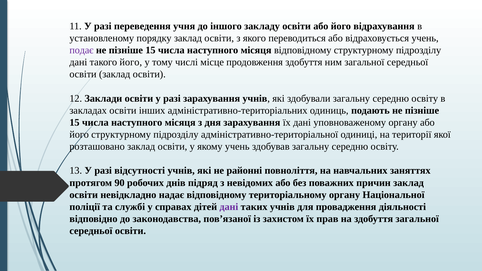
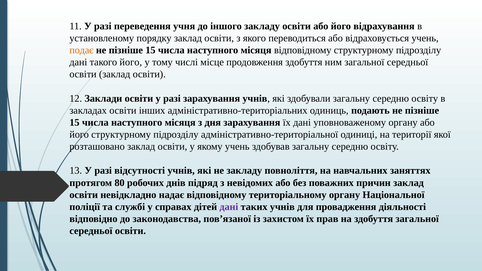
подає colour: purple -> orange
не районні: районні -> закладу
90: 90 -> 80
